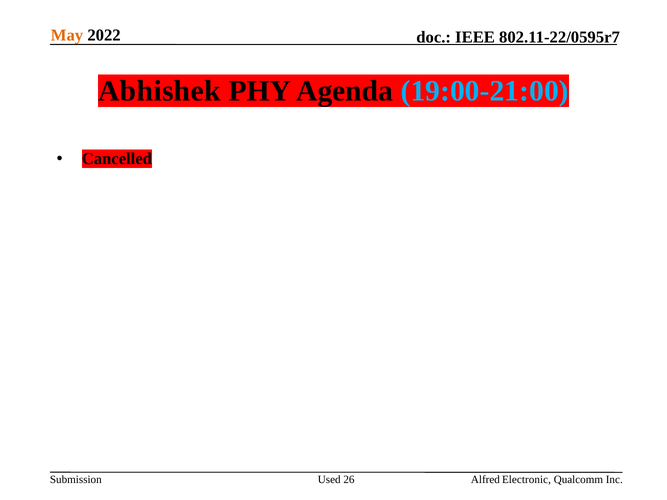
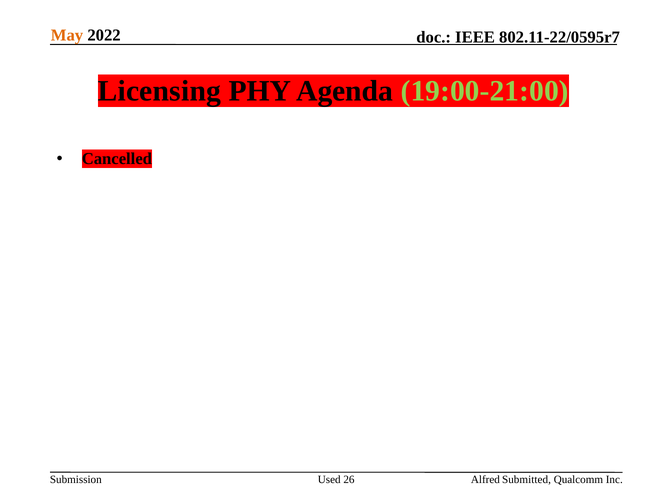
Abhishek: Abhishek -> Licensing
19:00-21:00 colour: light blue -> light green
Electronic: Electronic -> Submitted
